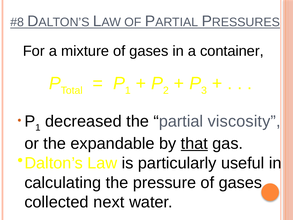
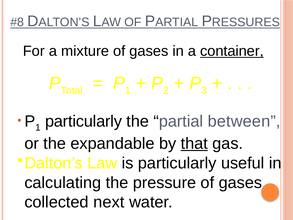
container underline: none -> present
decreased at (83, 121): decreased -> particularly
viscosity: viscosity -> between
